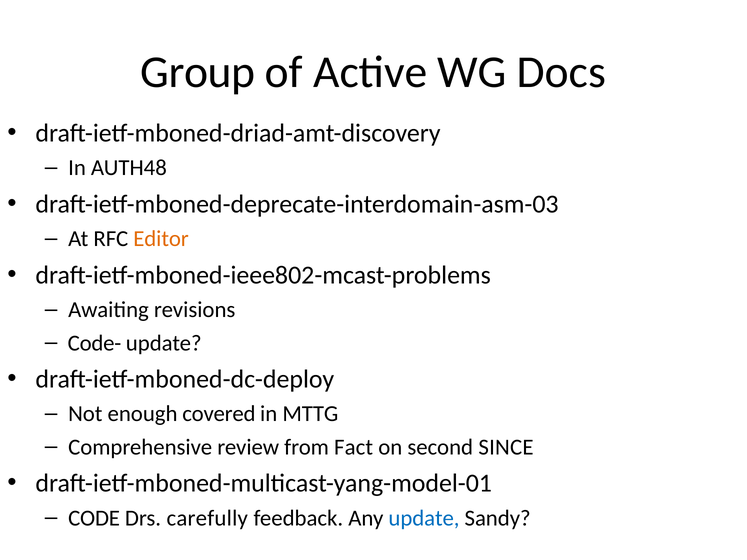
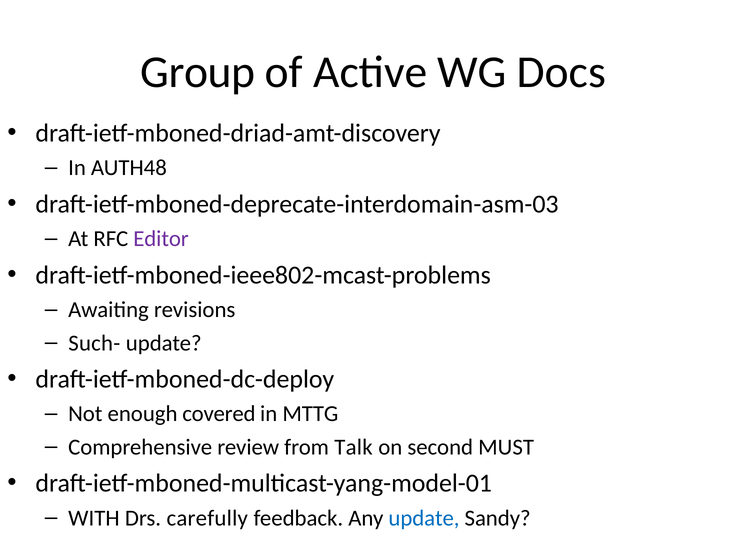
Editor colour: orange -> purple
Code-: Code- -> Such-
Fact: Fact -> Talk
SINCE: SINCE -> MUST
CODE: CODE -> WITH
